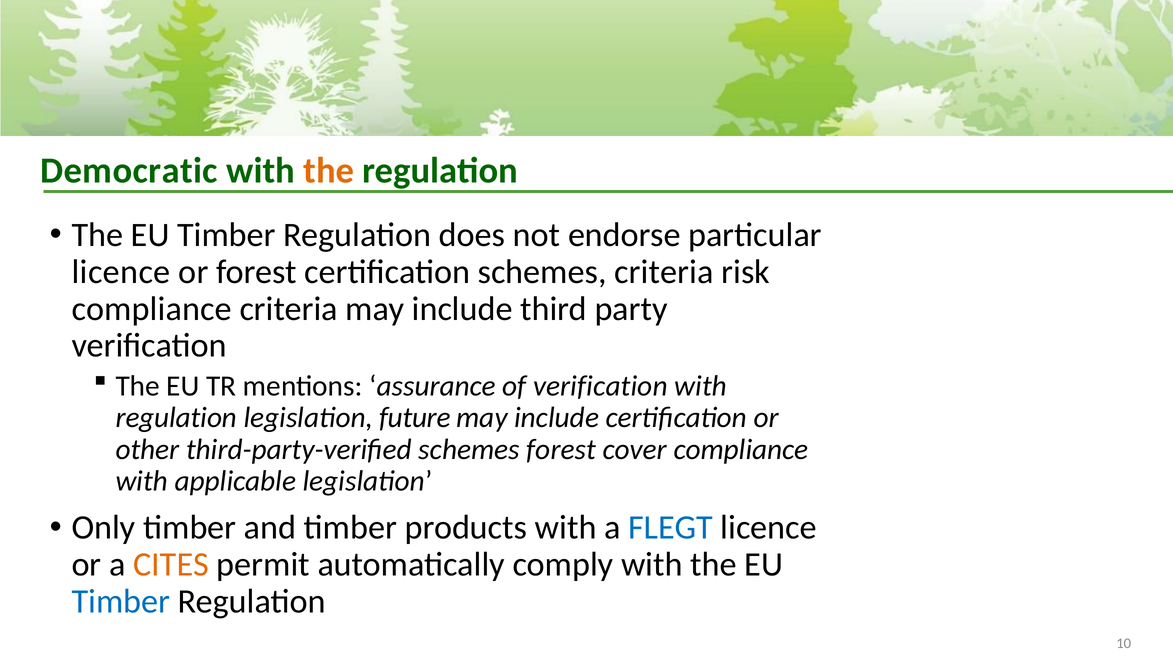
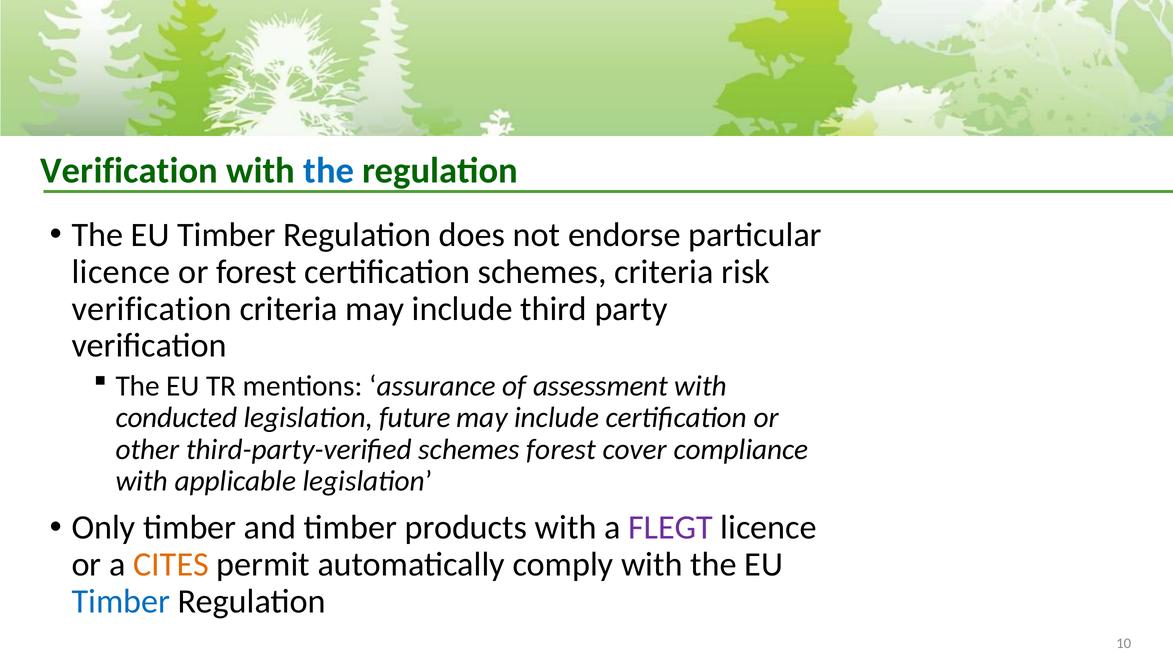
Democratic at (129, 170): Democratic -> Verification
the at (329, 170) colour: orange -> blue
compliance at (152, 309): compliance -> verification
of verification: verification -> assessment
regulation at (176, 418): regulation -> conducted
FLEGT colour: blue -> purple
